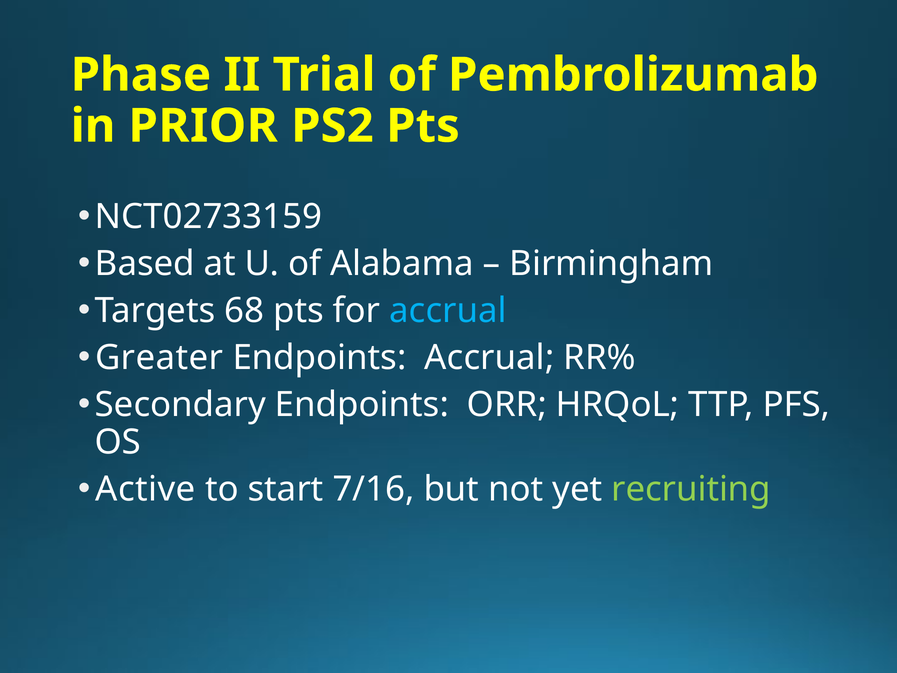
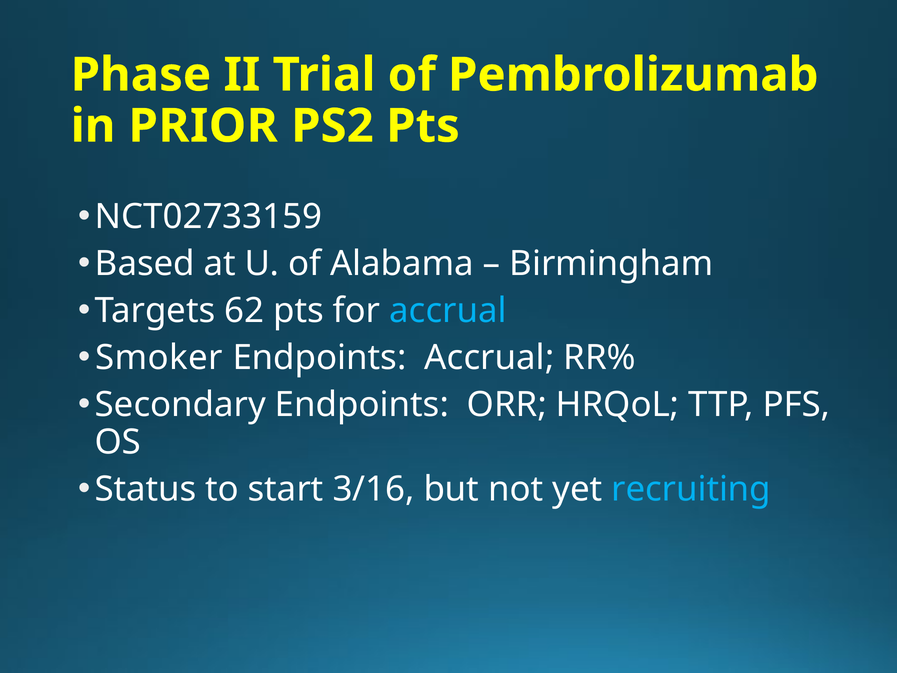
68: 68 -> 62
Greater: Greater -> Smoker
Active: Active -> Status
7/16: 7/16 -> 3/16
recruiting colour: light green -> light blue
